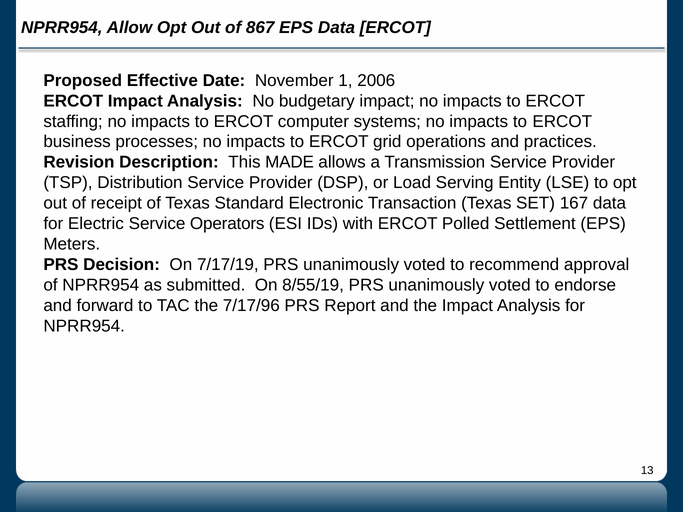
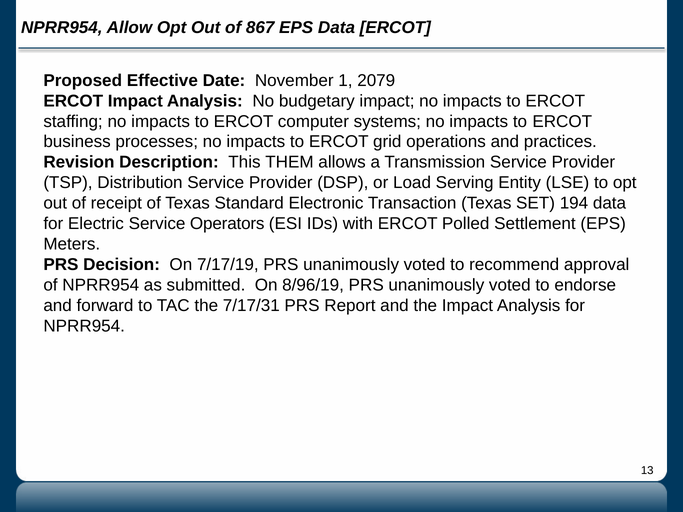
2006: 2006 -> 2079
MADE: MADE -> THEM
167: 167 -> 194
8/55/19: 8/55/19 -> 8/96/19
7/17/96: 7/17/96 -> 7/17/31
